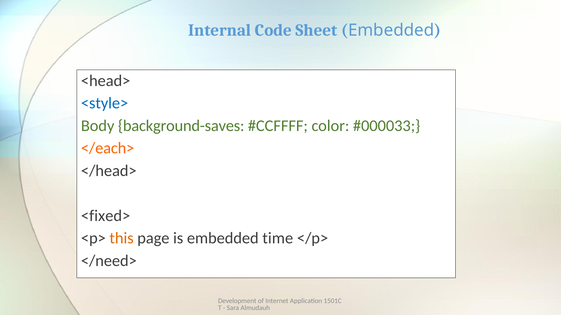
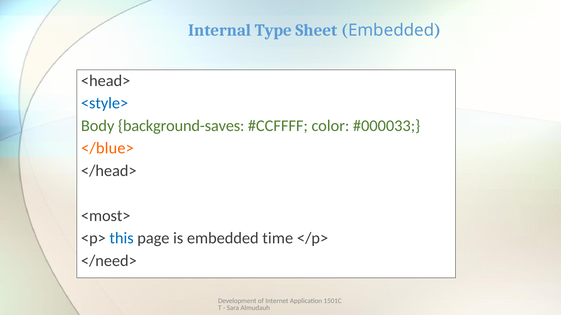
Code: Code -> Type
</each>: </each> -> </blue>
<fixed>: <fixed> -> <most>
this colour: orange -> blue
